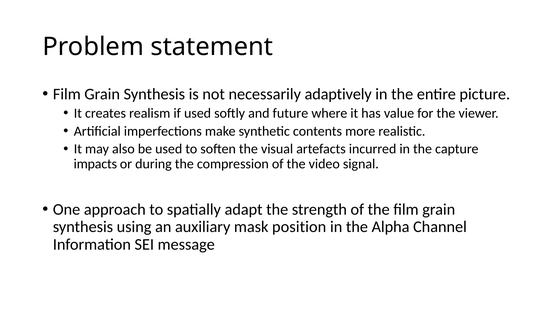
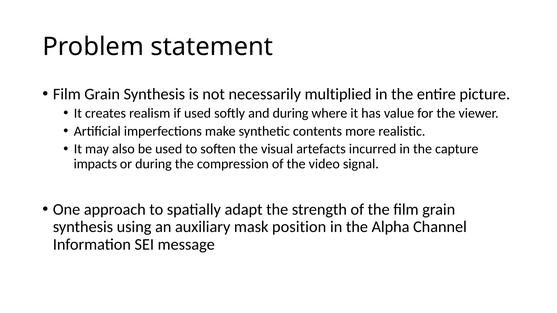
adaptively: adaptively -> multiplied
and future: future -> during
